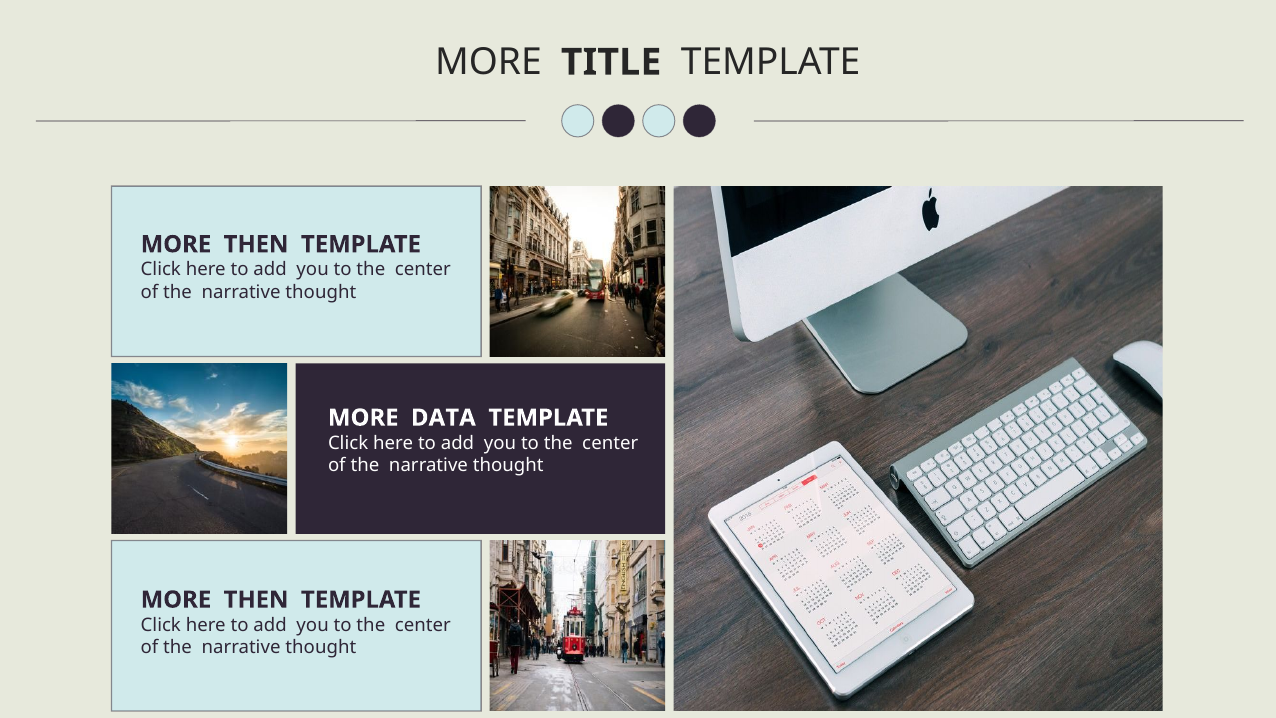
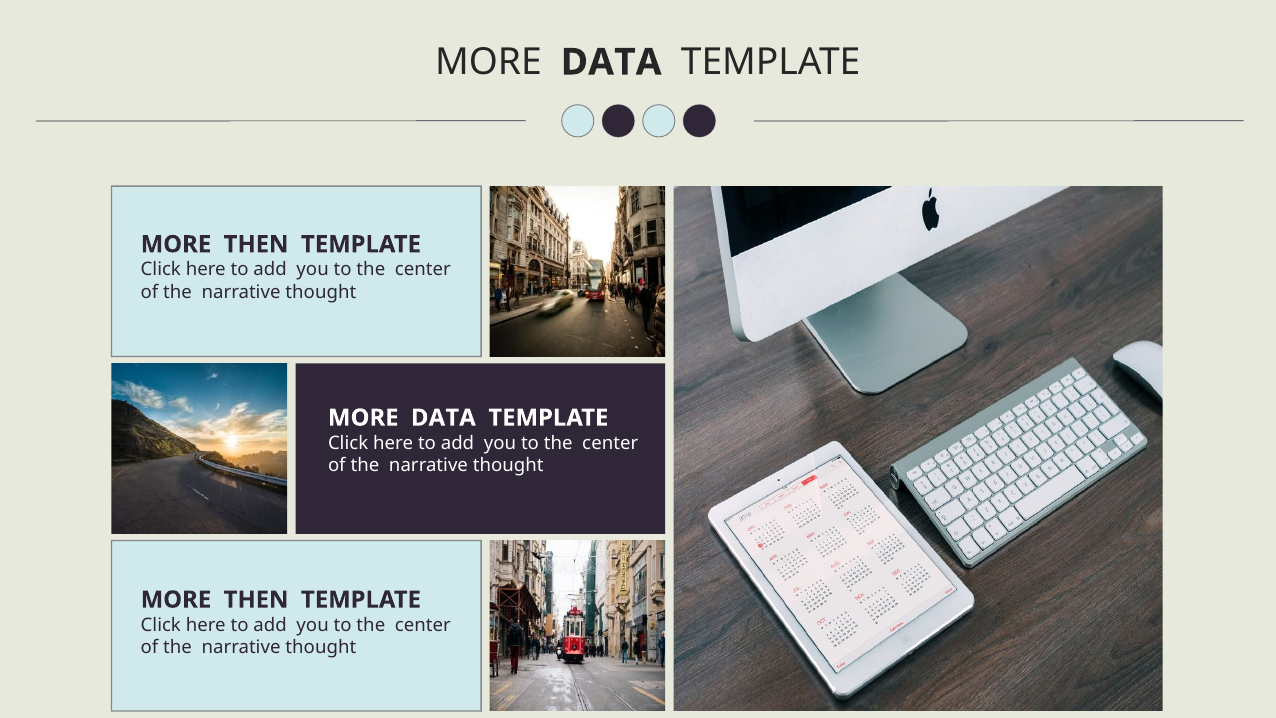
TITLE at (611, 62): TITLE -> DATA
